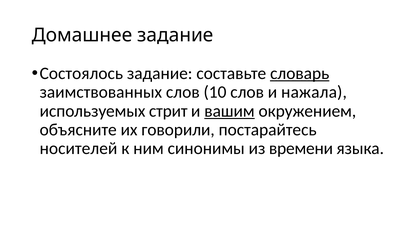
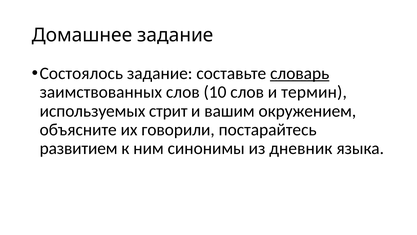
нажала: нажала -> термин
вашим underline: present -> none
носителей: носителей -> развитием
времени: времени -> дневник
